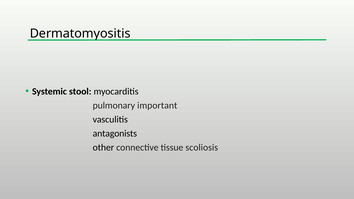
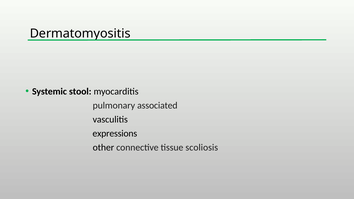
important: important -> associated
antagonists: antagonists -> expressions
